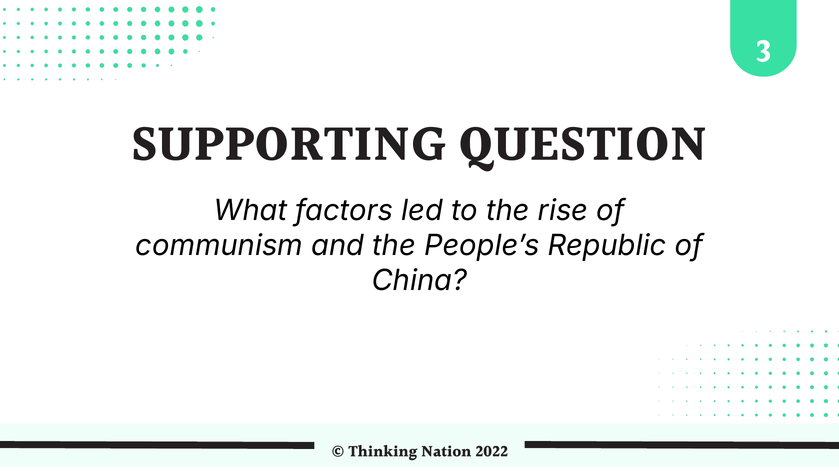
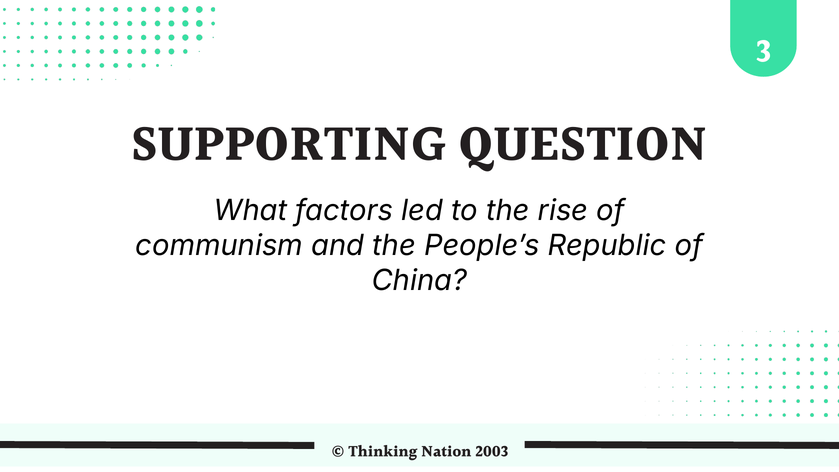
2022: 2022 -> 2003
